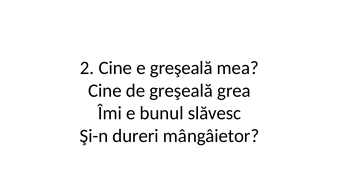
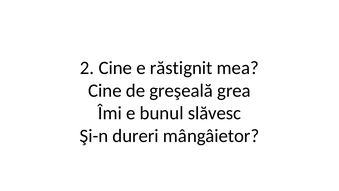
e greşeală: greşeală -> răstignit
